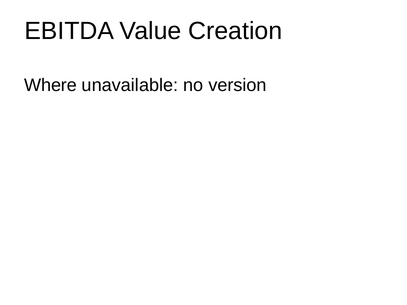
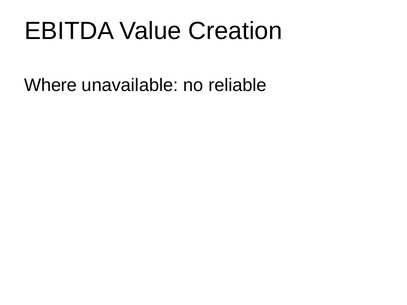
version: version -> reliable
